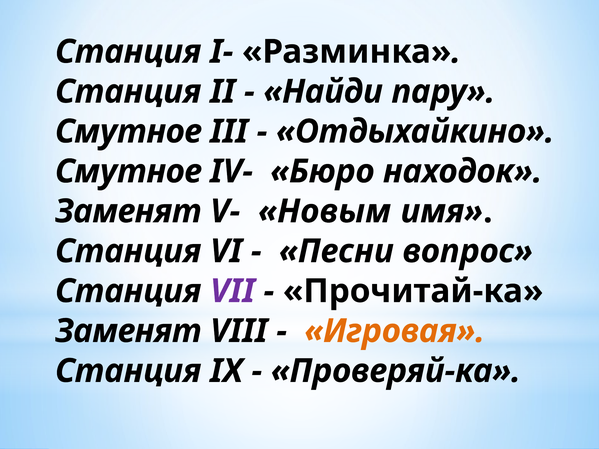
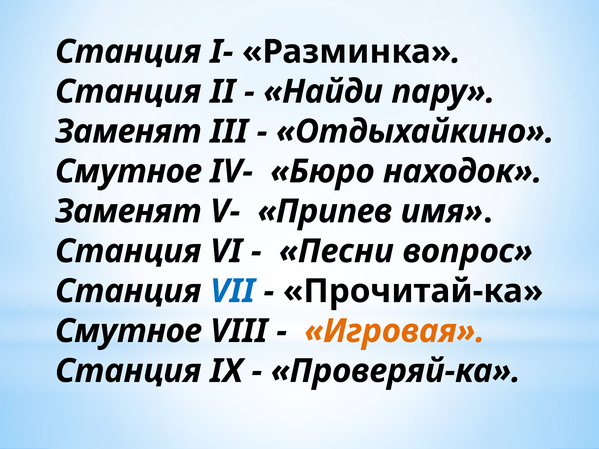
Смутное at (128, 132): Смутное -> Заменят
Новым: Новым -> Припев
VII colour: purple -> blue
Заменят at (128, 331): Заменят -> Смутное
